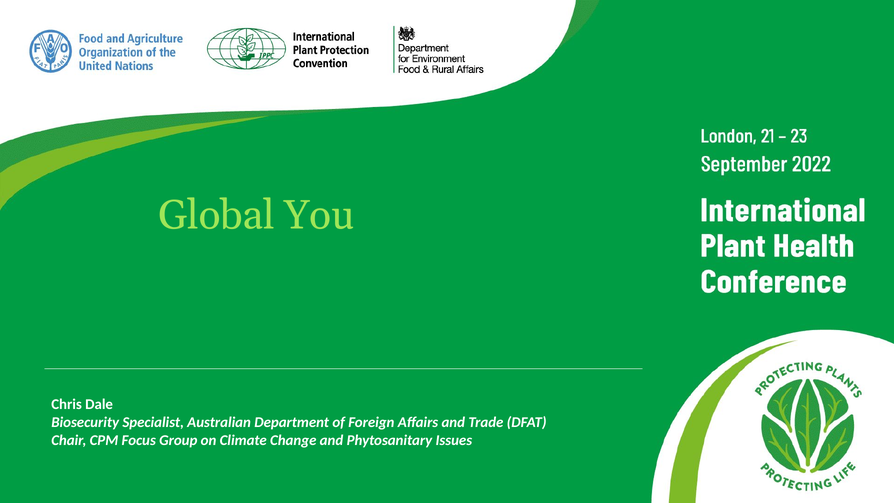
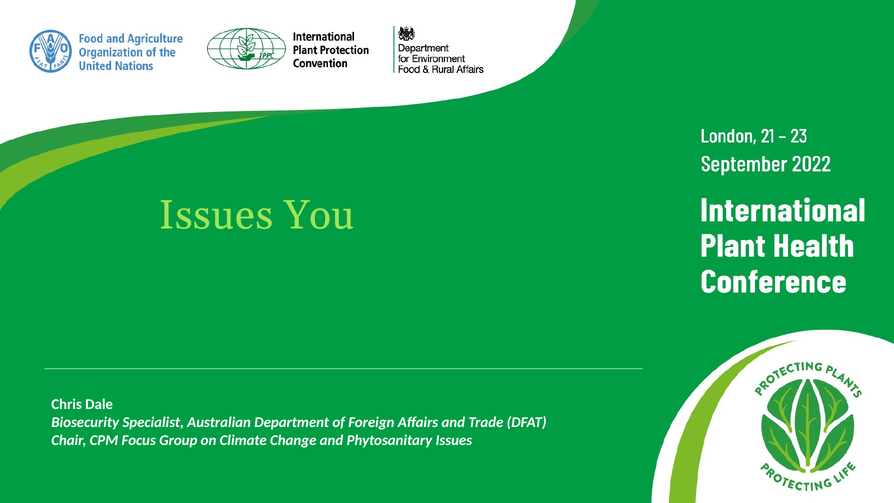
Global at (216, 215): Global -> Issues
